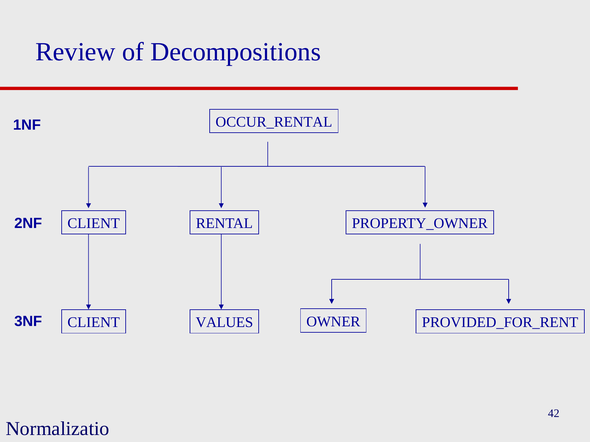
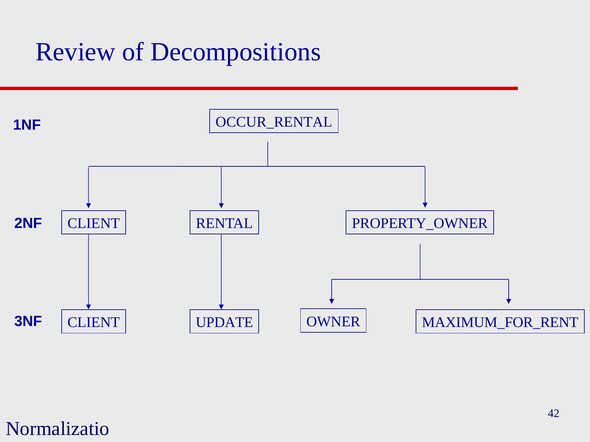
VALUES: VALUES -> UPDATE
PROVIDED_FOR_RENT: PROVIDED_FOR_RENT -> MAXIMUM_FOR_RENT
